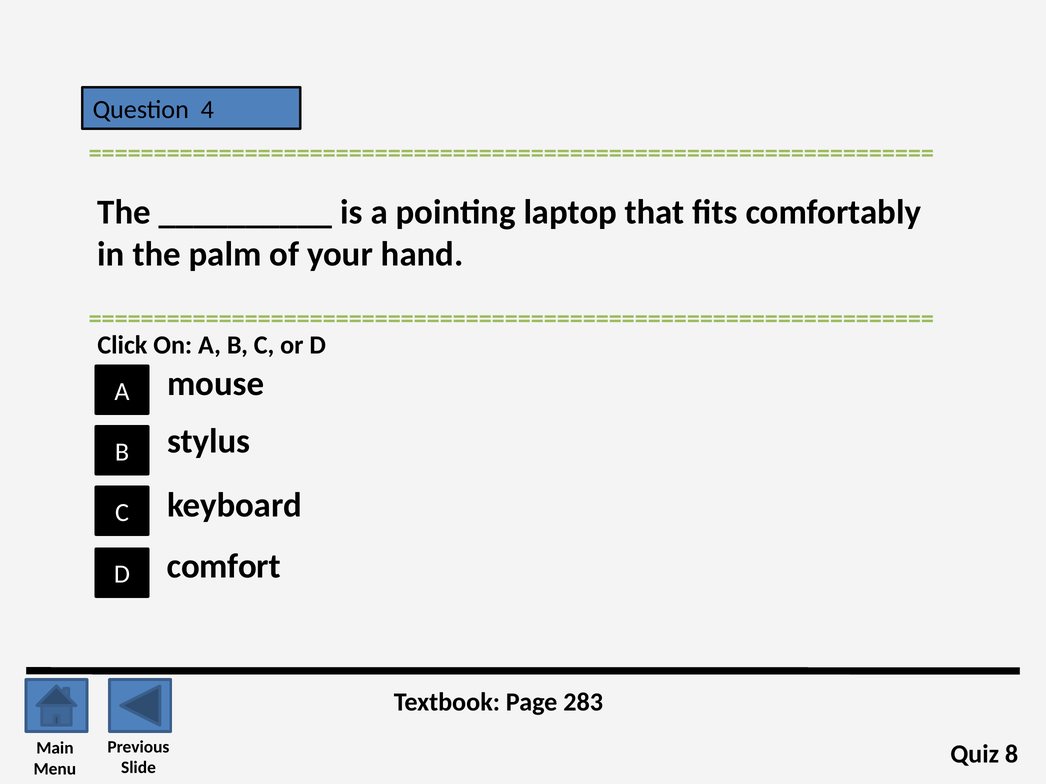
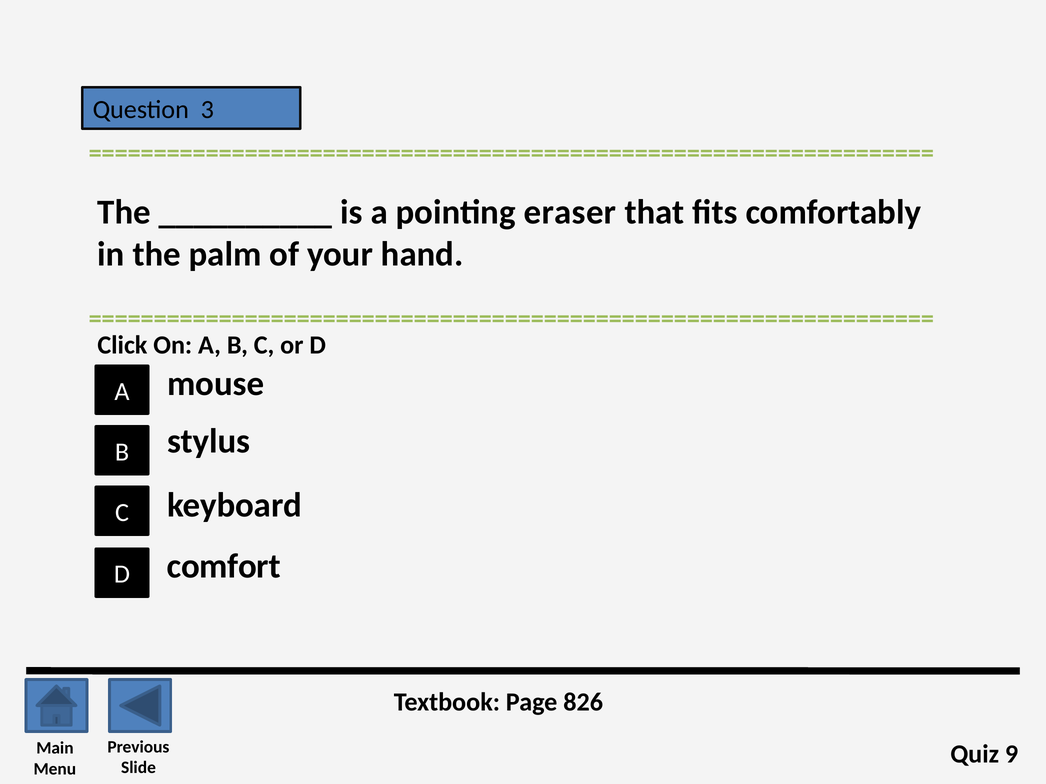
4: 4 -> 3
laptop: laptop -> eraser
283: 283 -> 826
8: 8 -> 9
